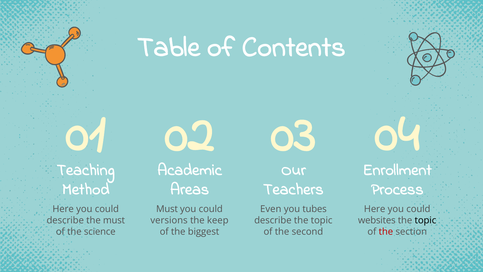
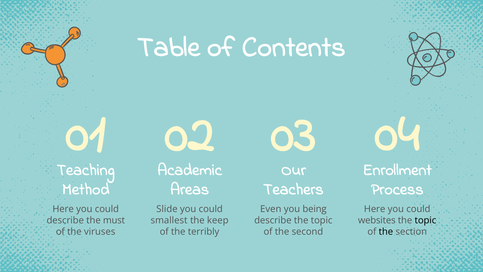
Must at (167, 209): Must -> Slide
tubes: tubes -> being
versions: versions -> smallest
science: science -> viruses
biggest: biggest -> terribly
the at (386, 231) colour: red -> black
